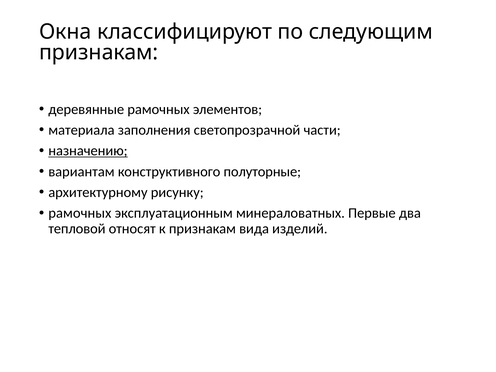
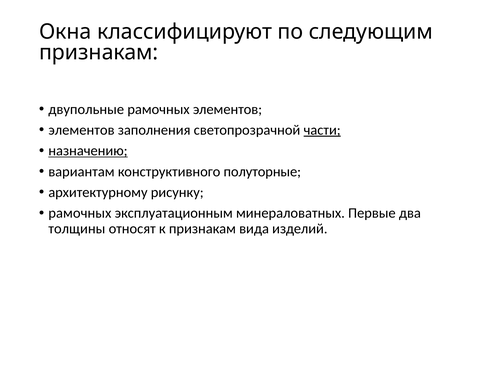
деревянные: деревянные -> двупольные
материала at (81, 130): материала -> элементов
части underline: none -> present
тепловой: тепловой -> толщины
